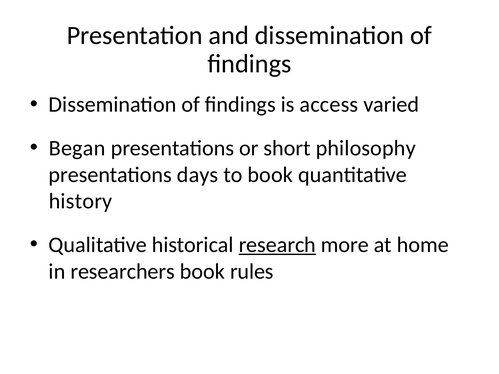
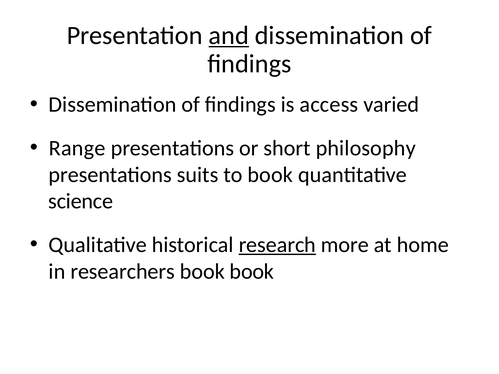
and underline: none -> present
Began: Began -> Range
days: days -> suits
history: history -> science
book rules: rules -> book
